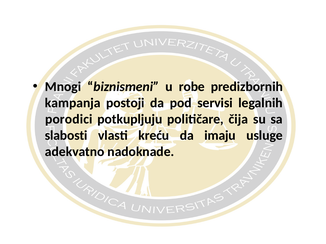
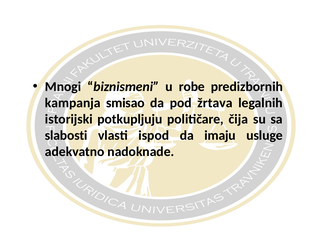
postoji: postoji -> smisao
servisi: servisi -> žrtava
porodici: porodici -> istorijski
kreću: kreću -> ispod
